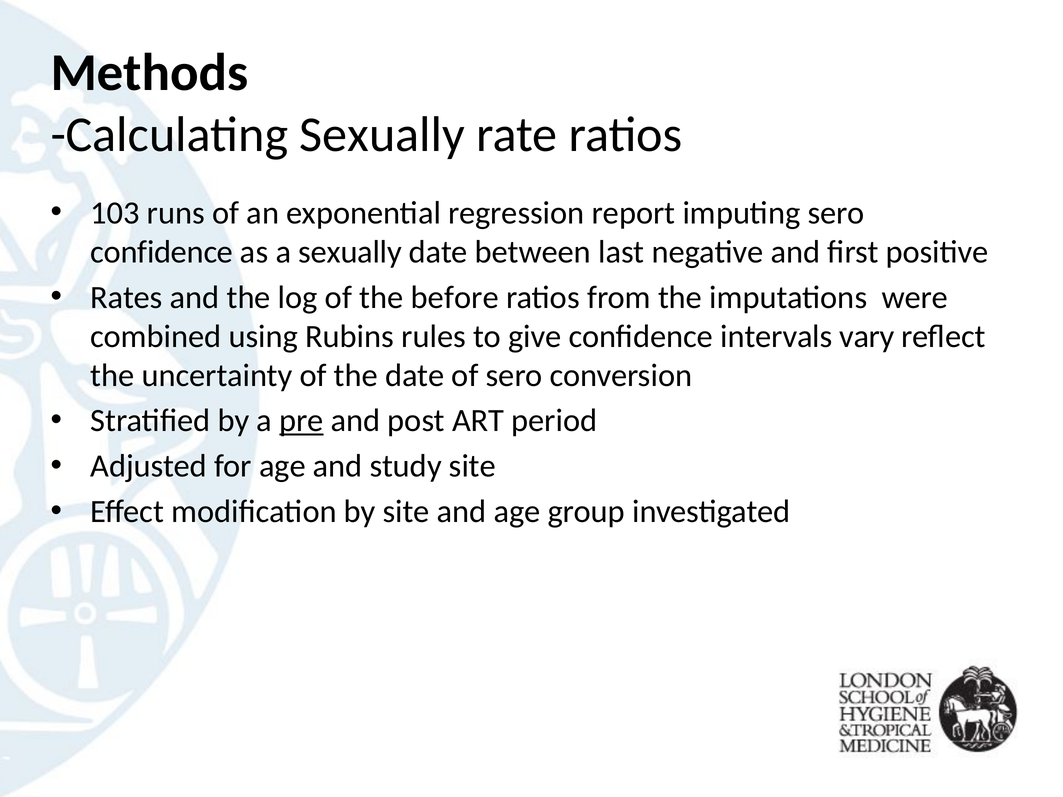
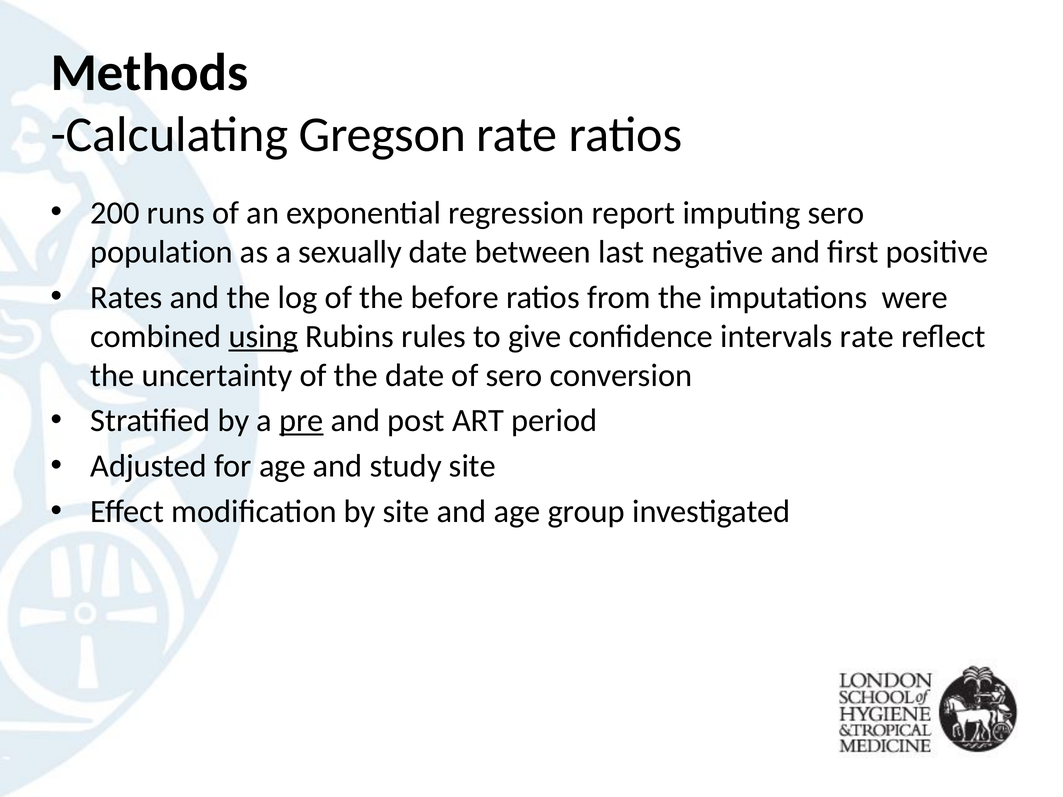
Calculating Sexually: Sexually -> Gregson
103: 103 -> 200
confidence at (162, 252): confidence -> population
using underline: none -> present
intervals vary: vary -> rate
